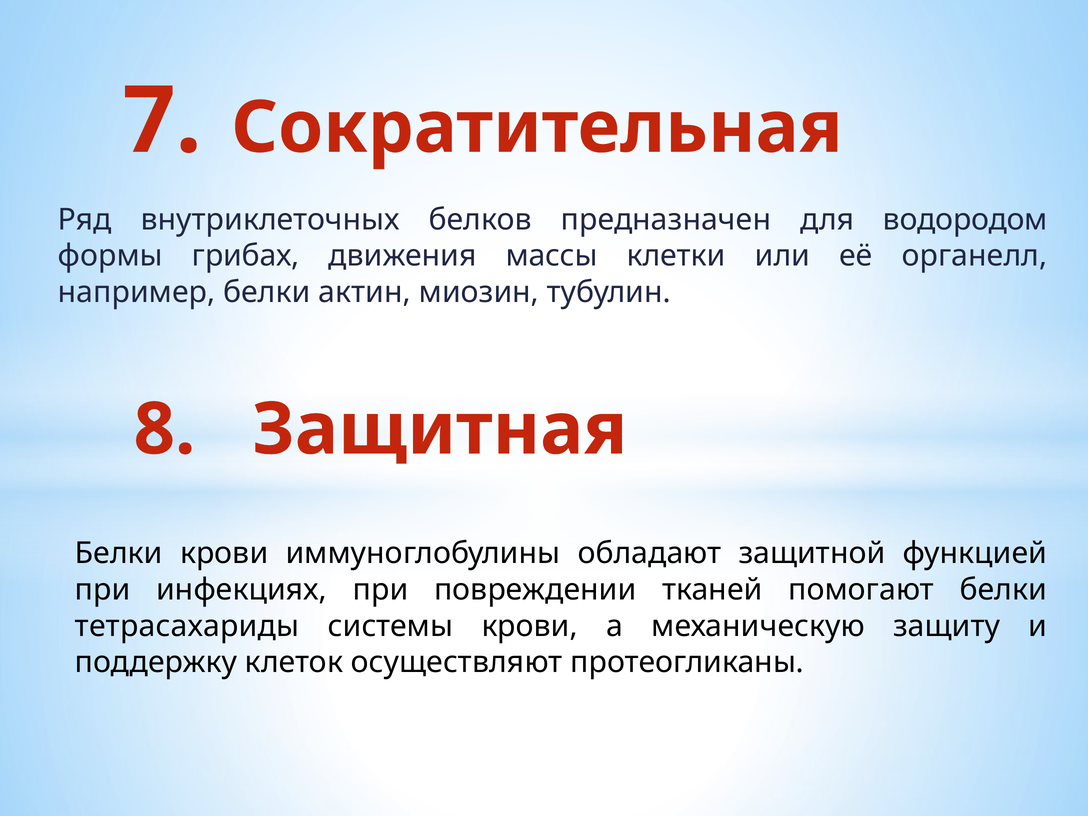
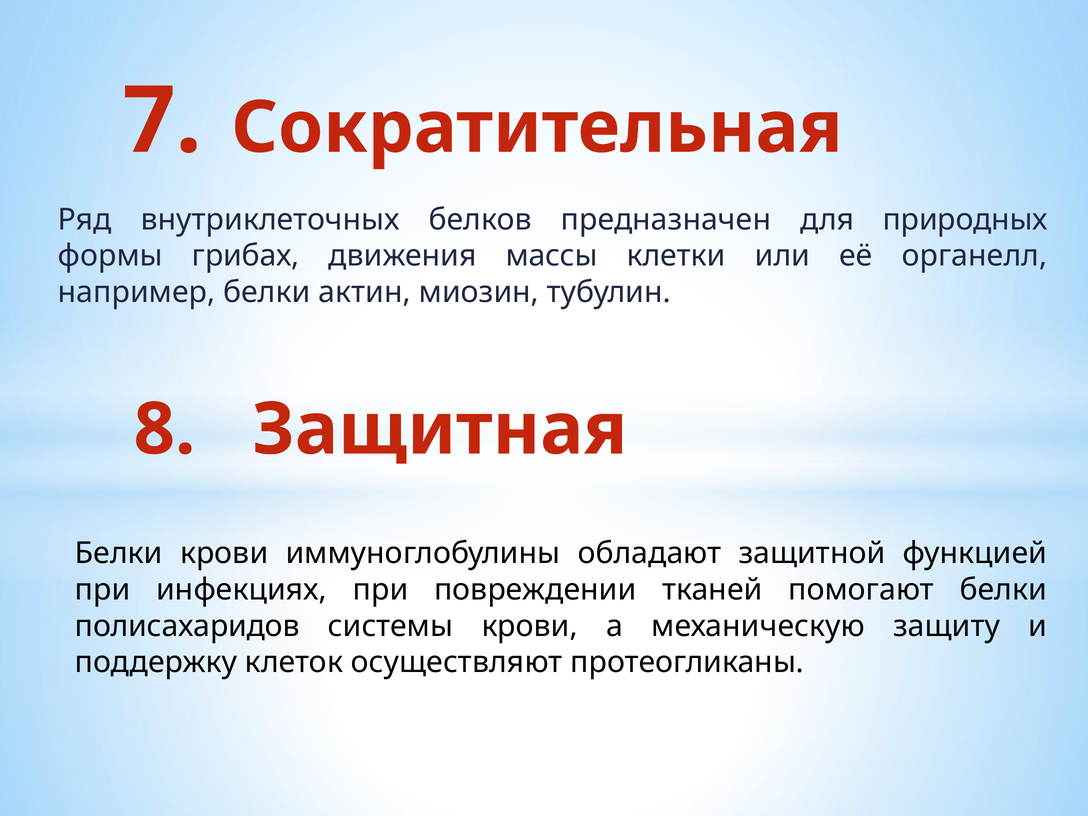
водородом: водородом -> природных
тетрасахариды: тетрасахариды -> полисахаридов
